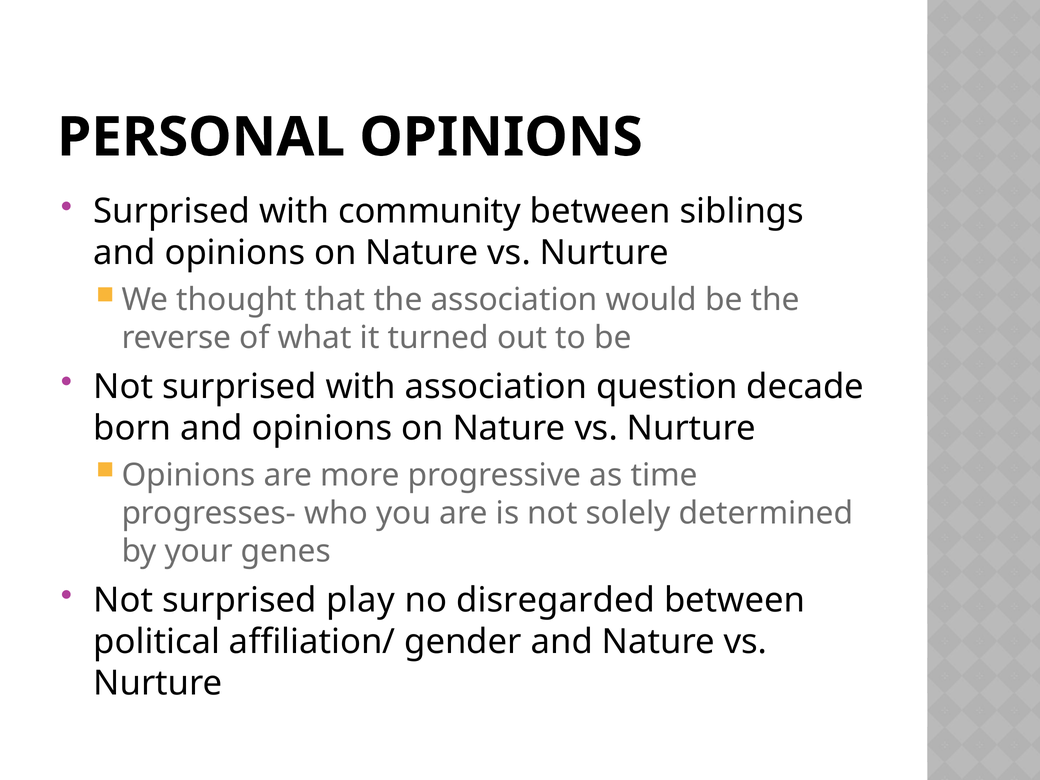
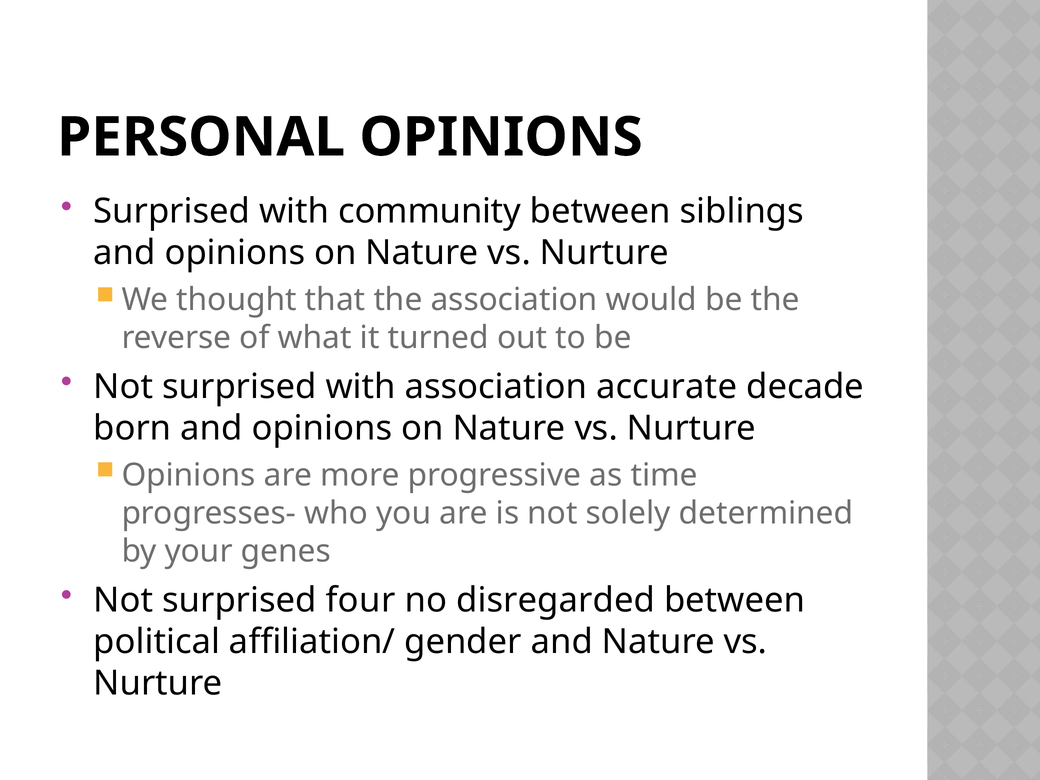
question: question -> accurate
play: play -> four
